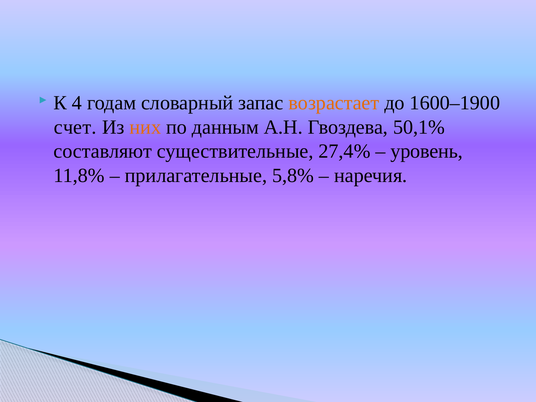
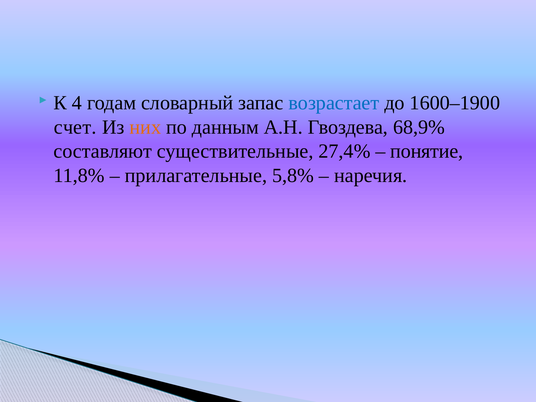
возрастает colour: orange -> blue
50,1%: 50,1% -> 68,9%
уровень: уровень -> понятие
